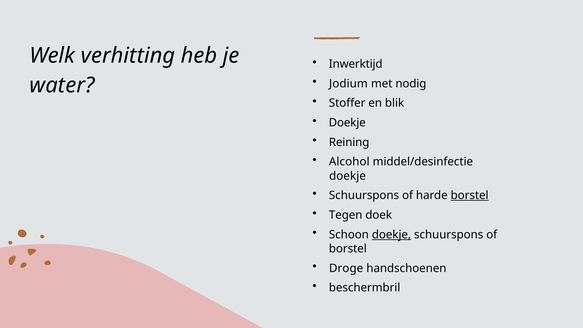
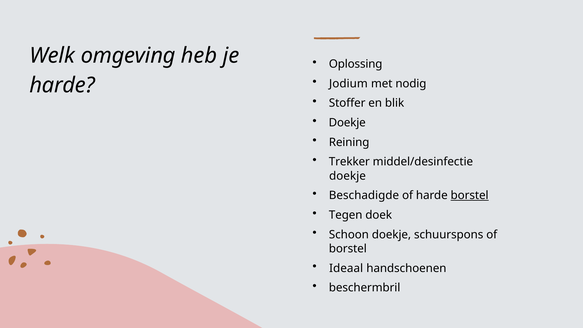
verhitting: verhitting -> omgeving
Inwerktijd: Inwerktijd -> Oplossing
water at (62, 85): water -> harde
Alcohol: Alcohol -> Trekker
Schuurspons at (364, 195): Schuurspons -> Beschadigde
doekje at (391, 235) underline: present -> none
Droge: Droge -> Ideaal
